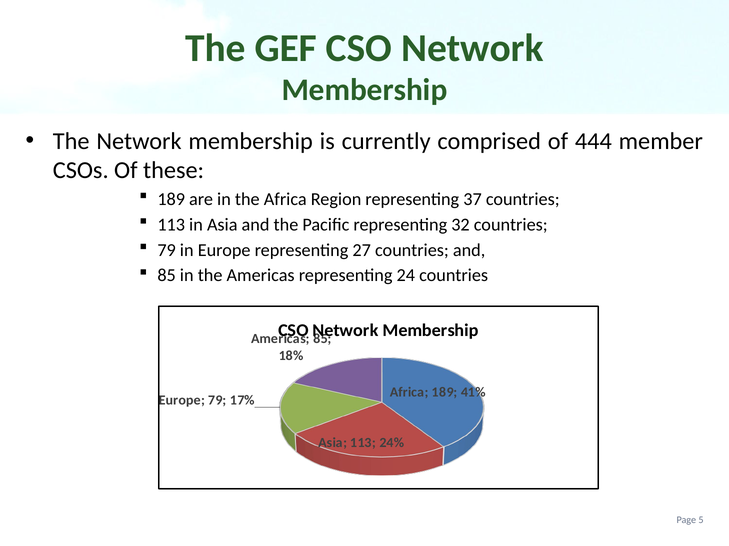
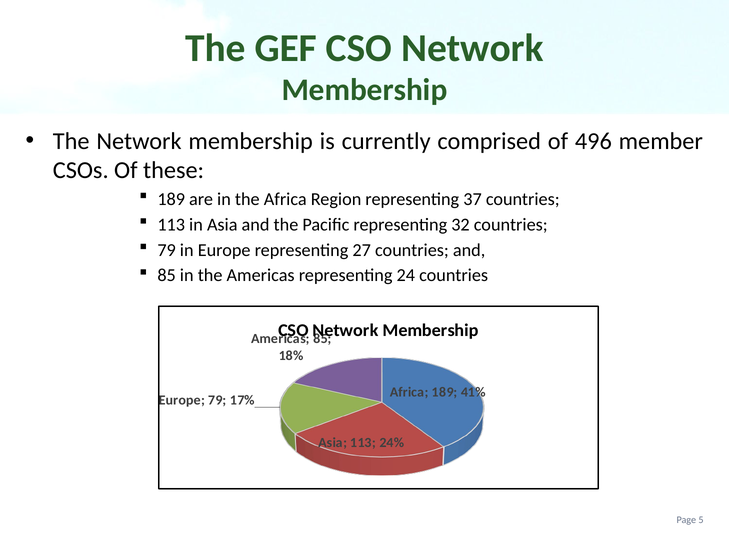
444: 444 -> 496
